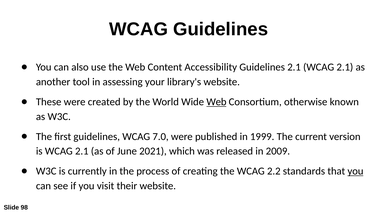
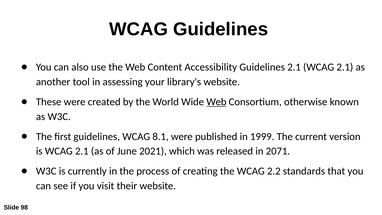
7.0: 7.0 -> 8.1
2009: 2009 -> 2071
you at (355, 171) underline: present -> none
